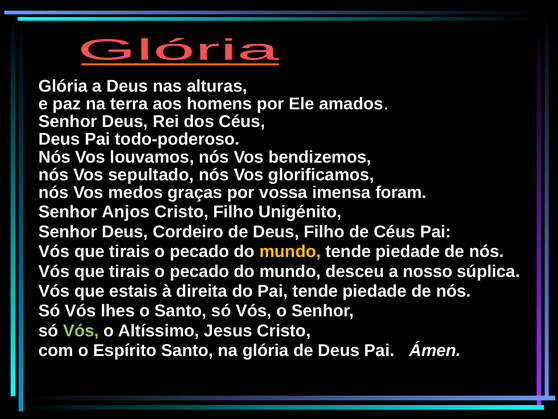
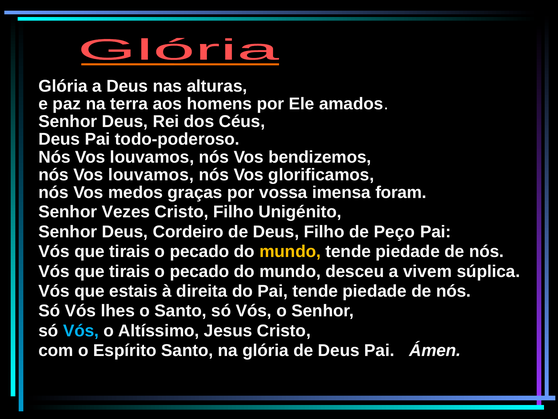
sepultado at (151, 175): sepultado -> louvamos
Anjos: Anjos -> Vezes
de Céus: Céus -> Peço
nosso: nosso -> vivem
Vós at (81, 330) colour: light green -> light blue
